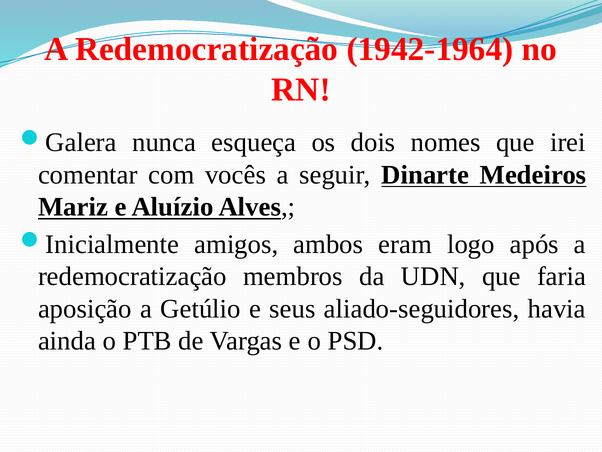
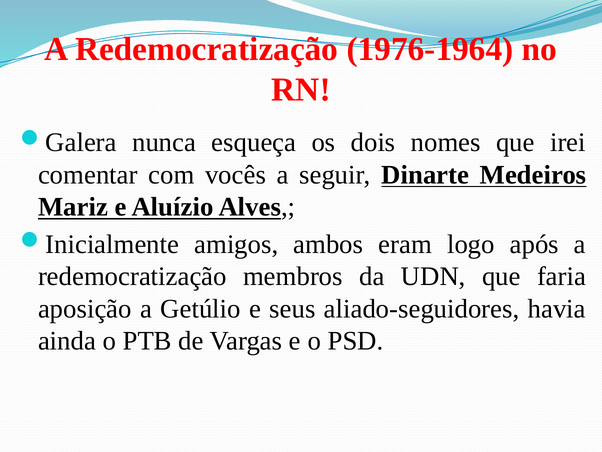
1942-1964: 1942-1964 -> 1976-1964
